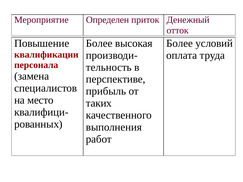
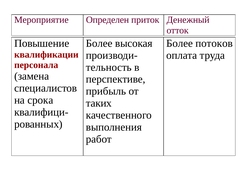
условий: условий -> потоков
место: место -> срока
